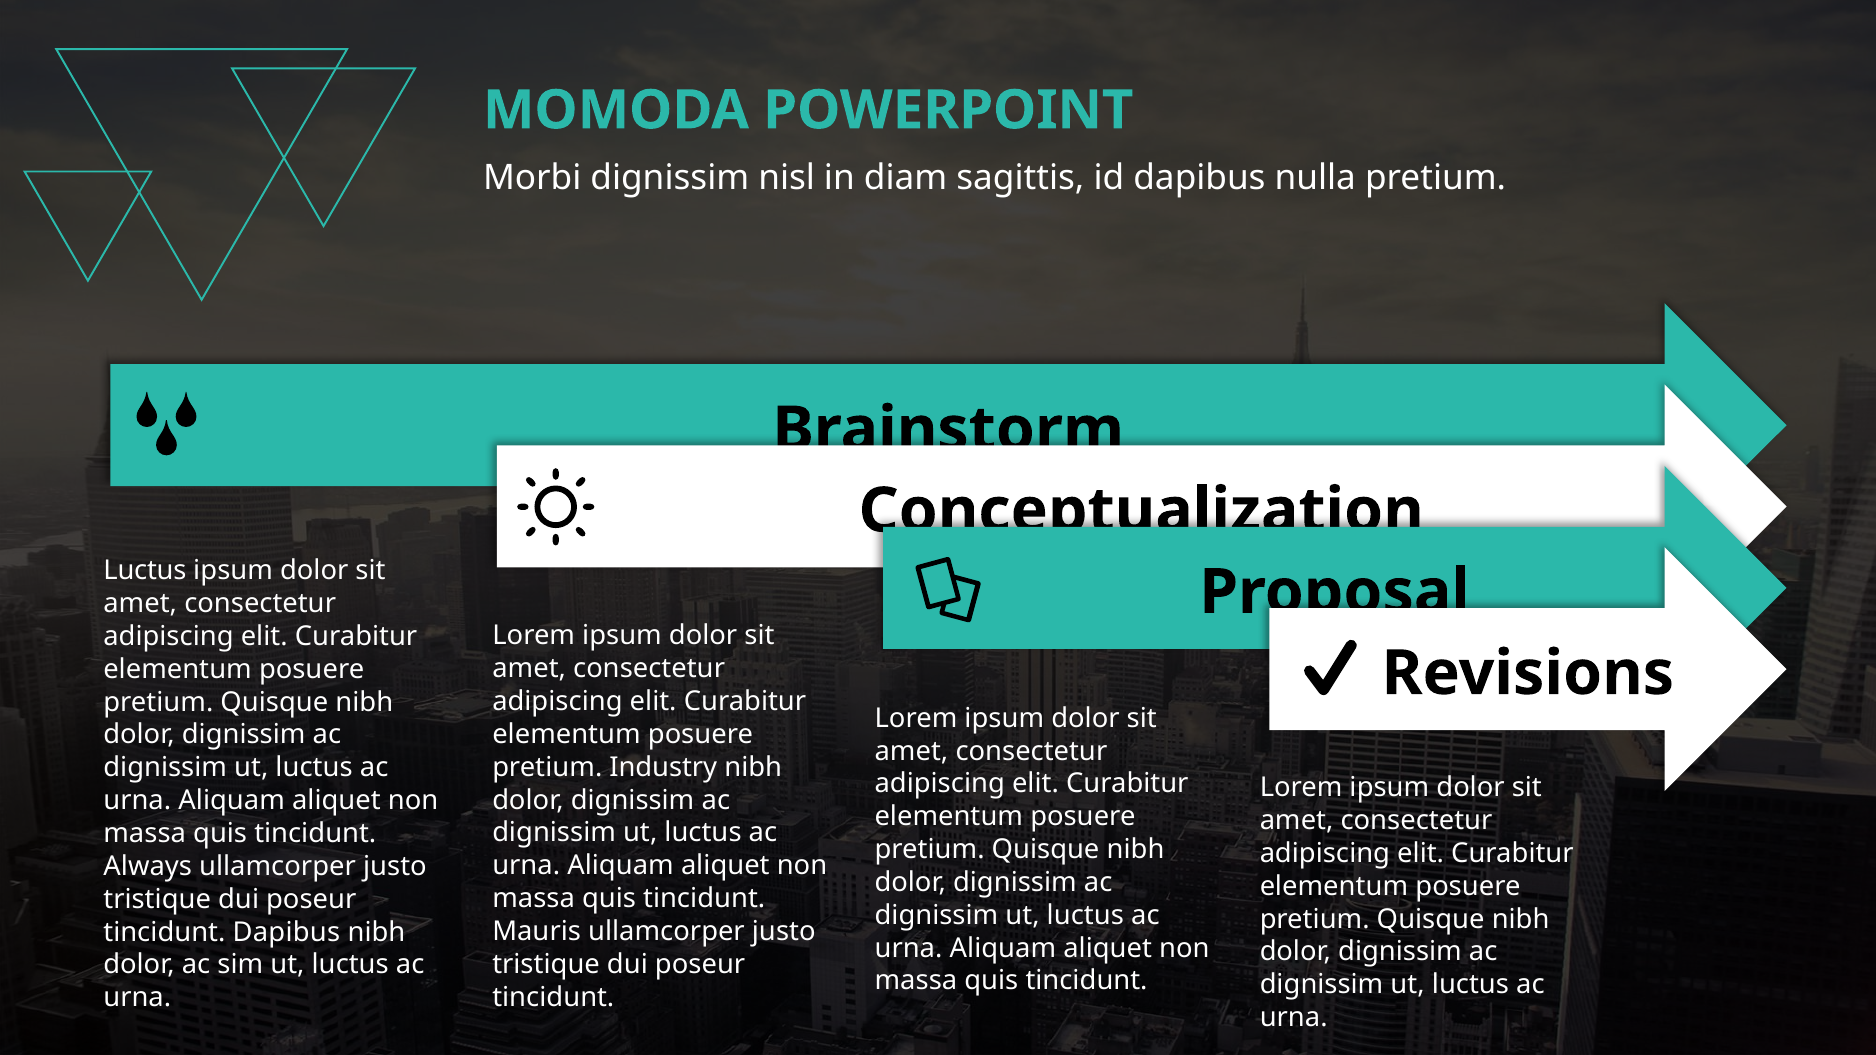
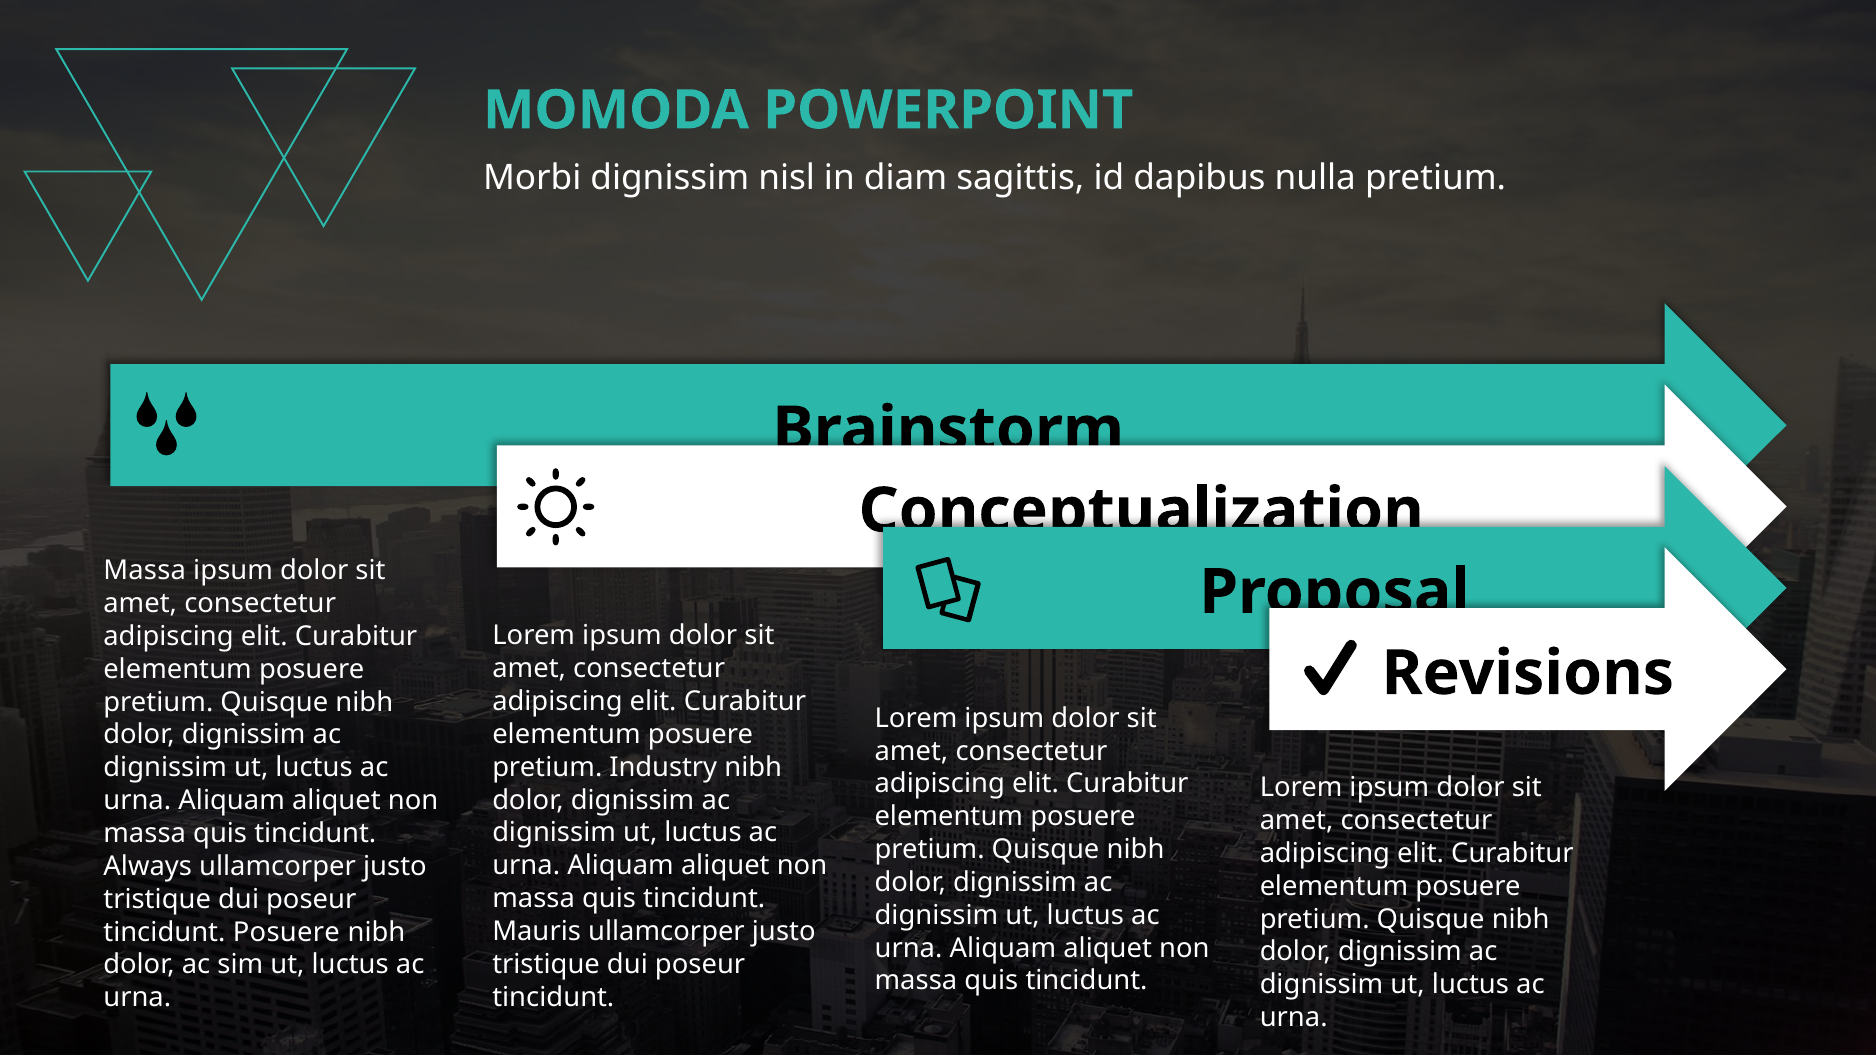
Luctus at (145, 571): Luctus -> Massa
tincidunt Dapibus: Dapibus -> Posuere
